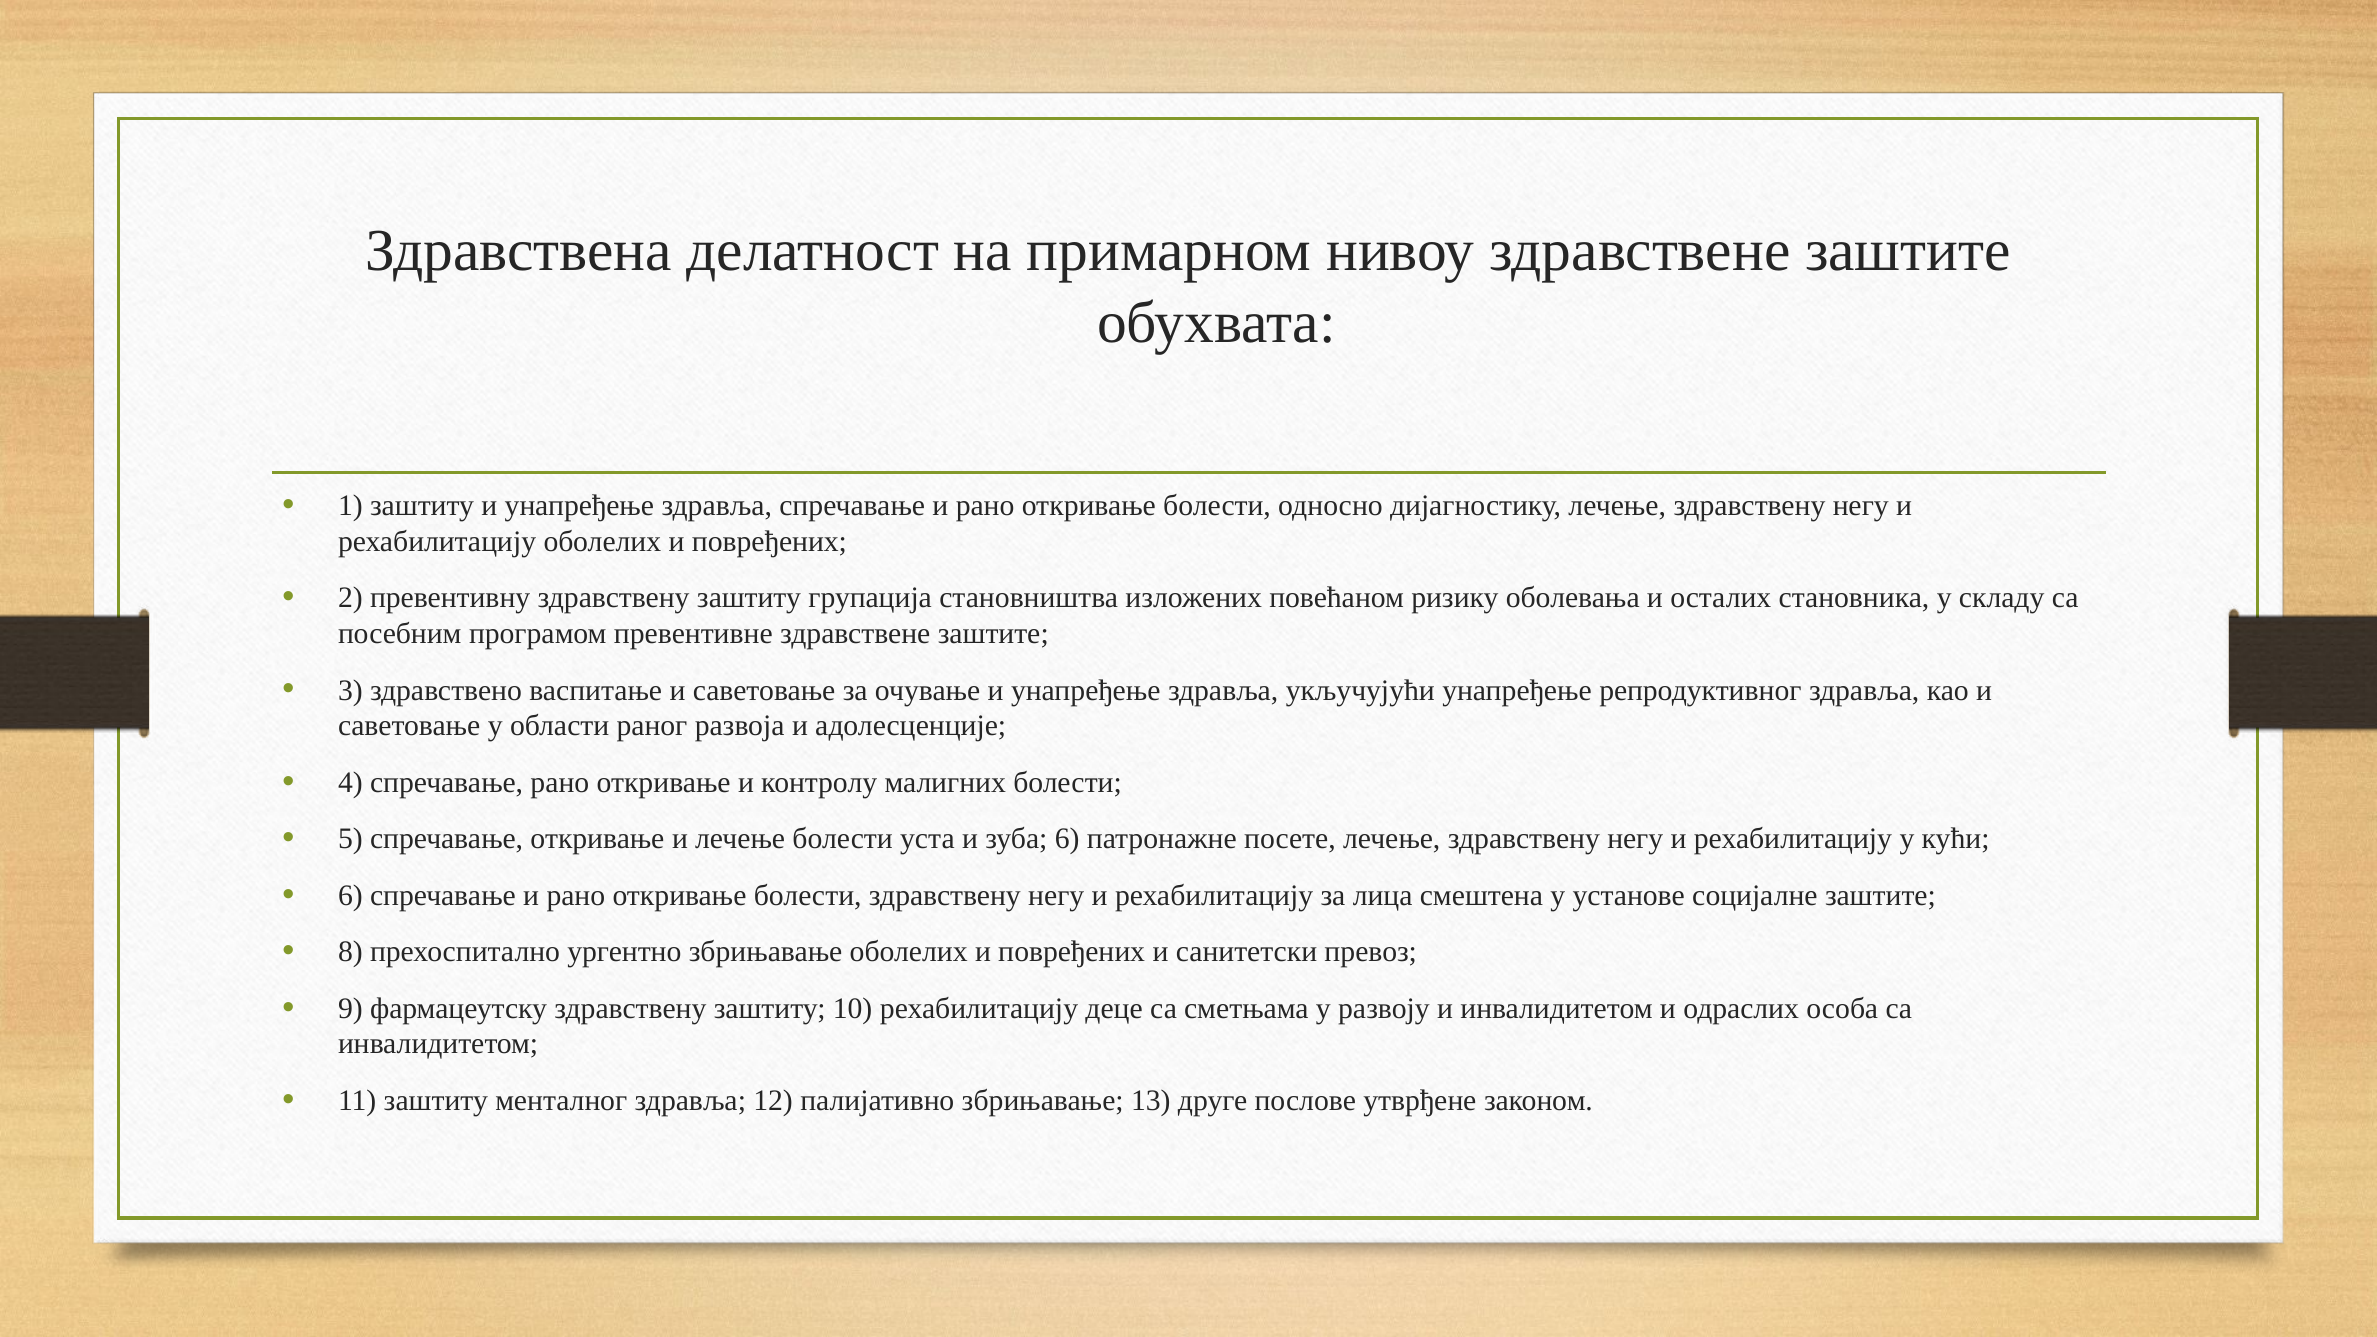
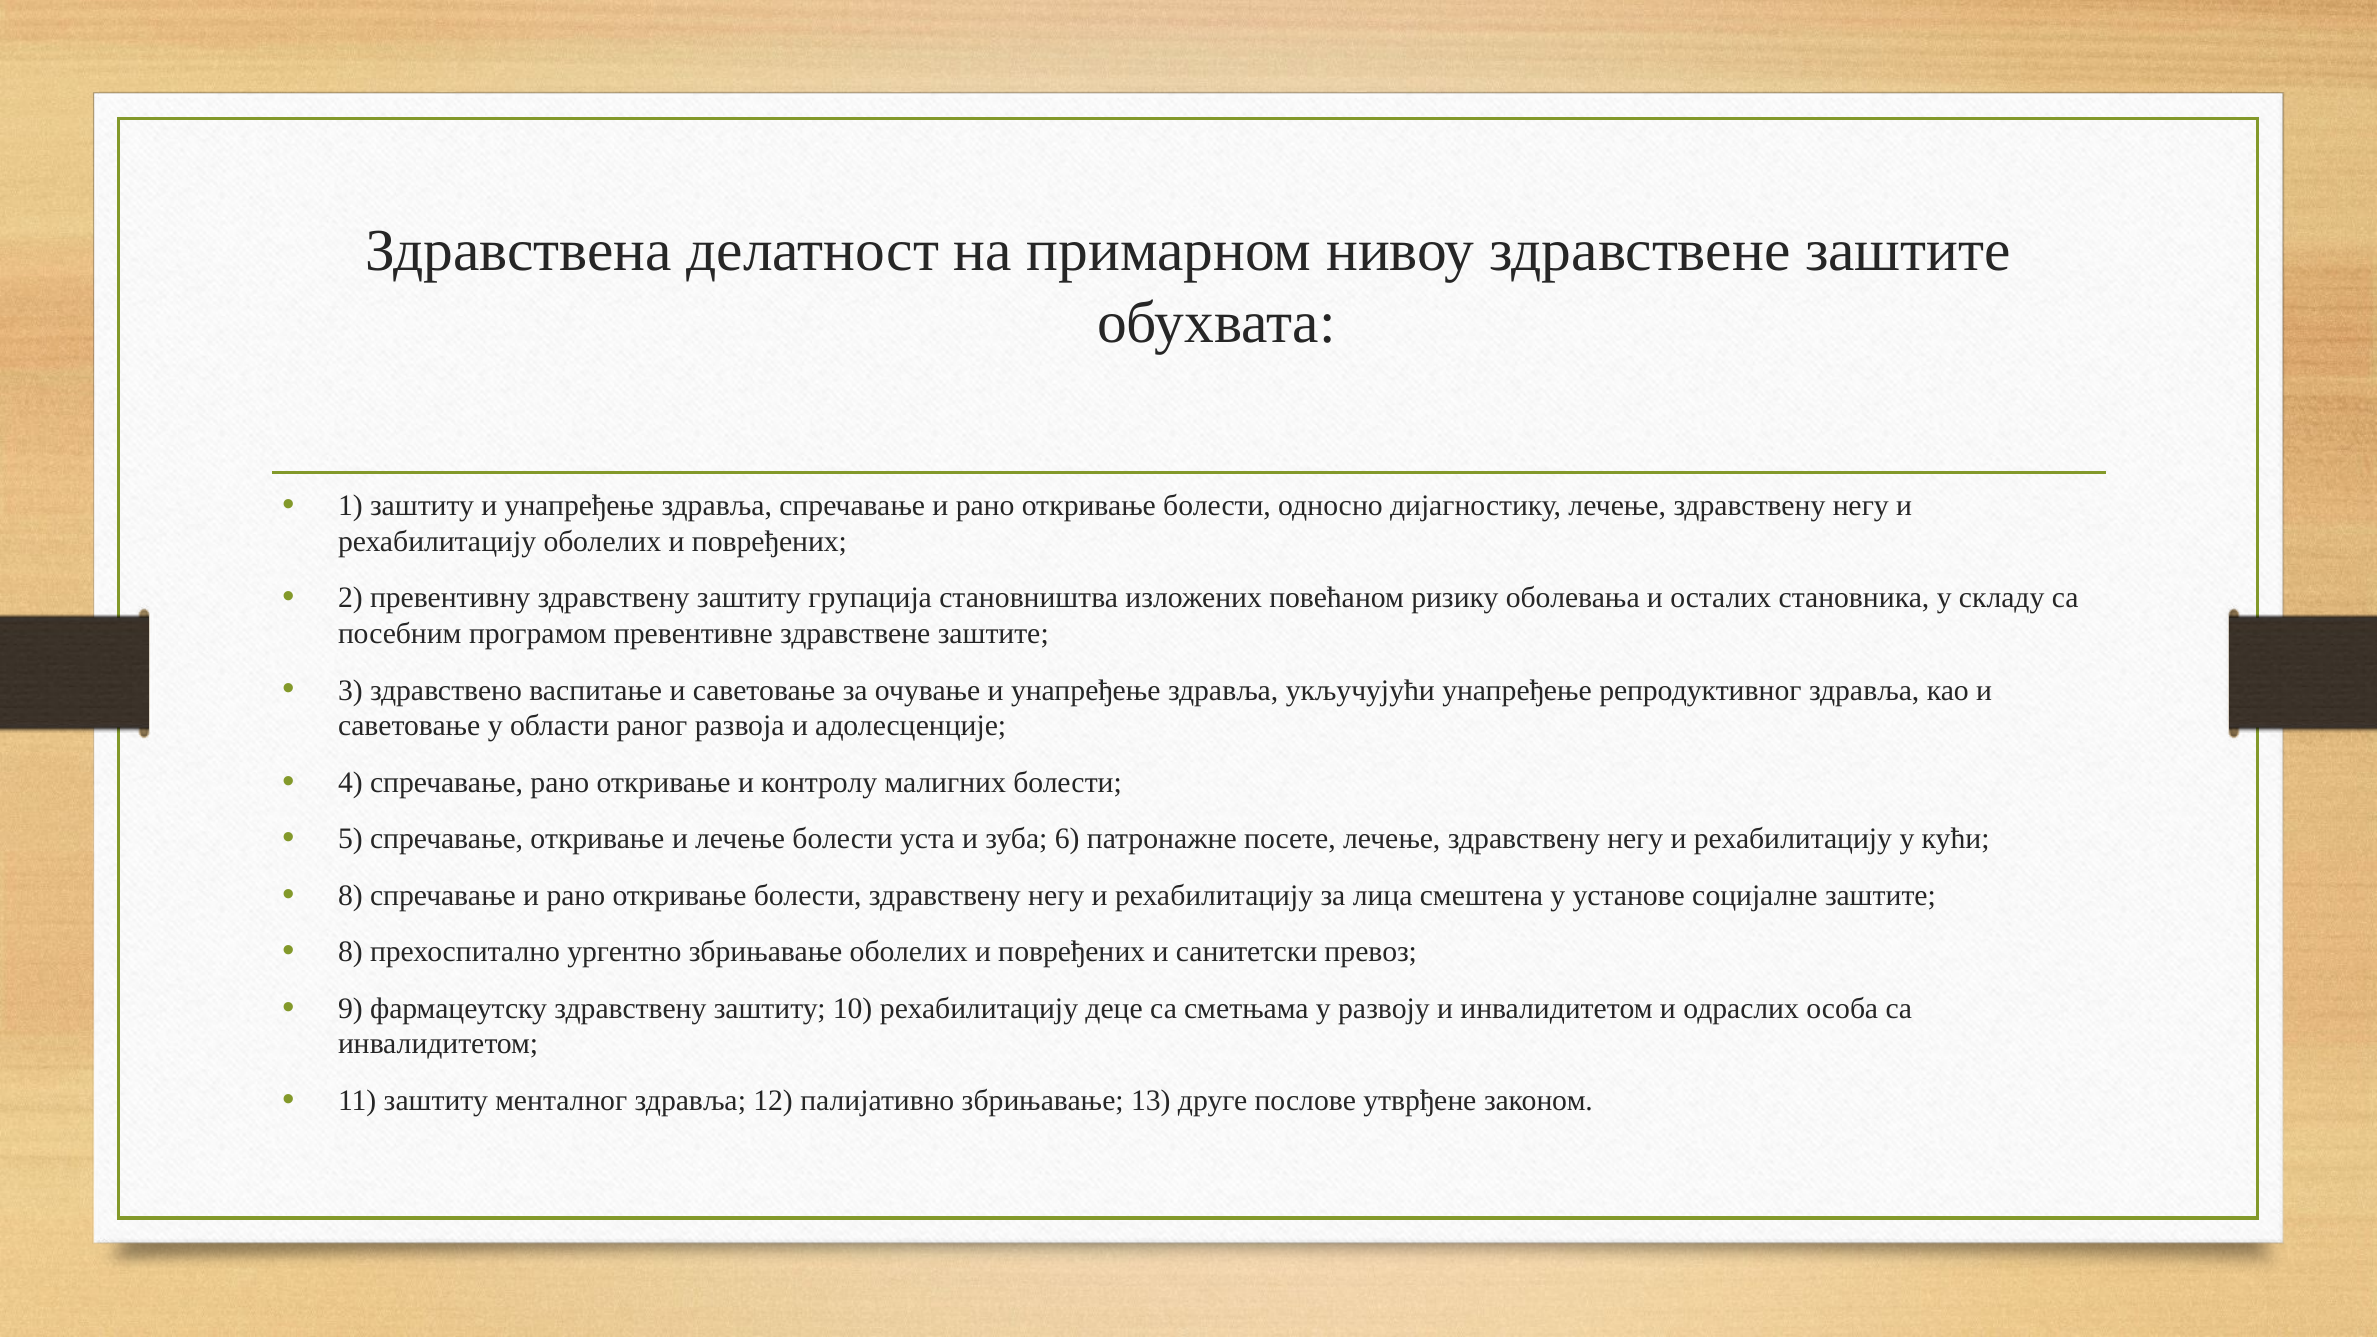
6 at (350, 895): 6 -> 8
